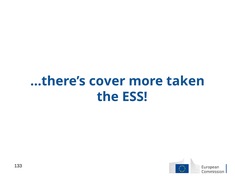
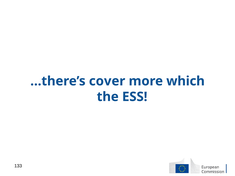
taken: taken -> which
